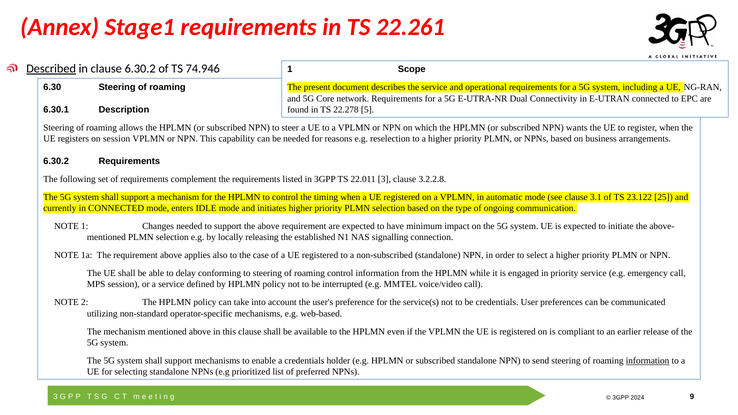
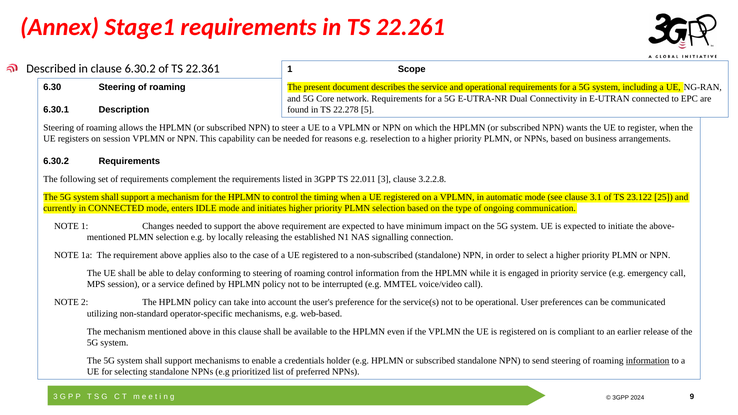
Described underline: present -> none
74.946: 74.946 -> 22.361
be credentials: credentials -> operational
